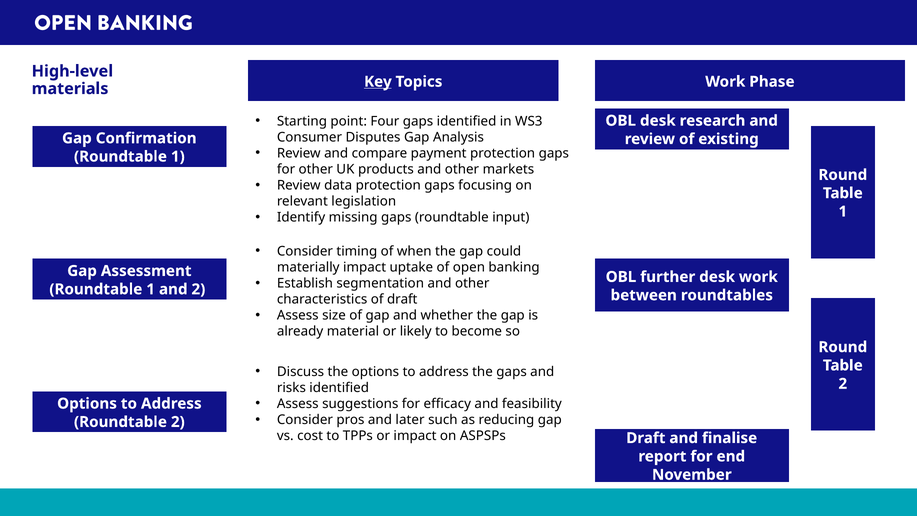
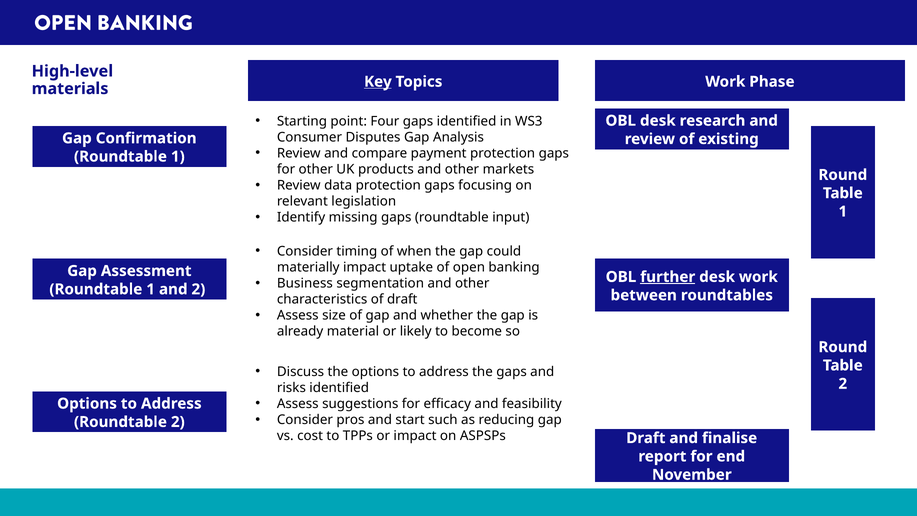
further underline: none -> present
Establish: Establish -> Business
later: later -> start
